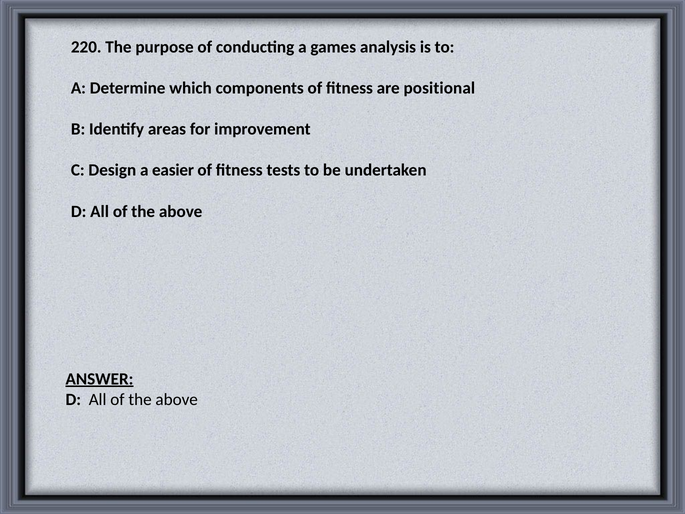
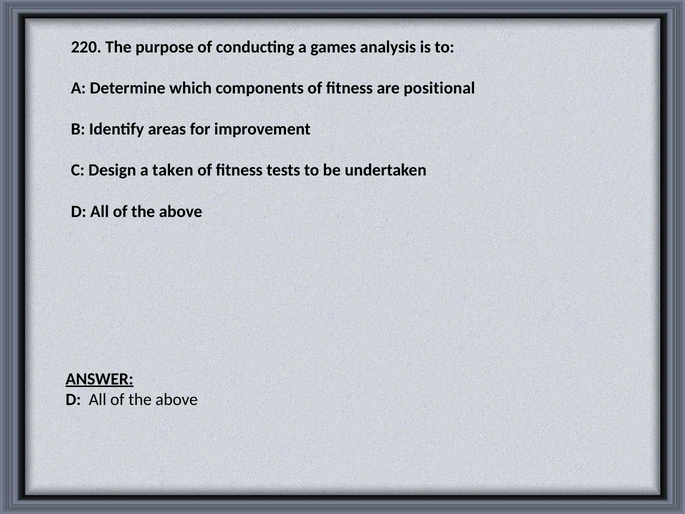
easier: easier -> taken
